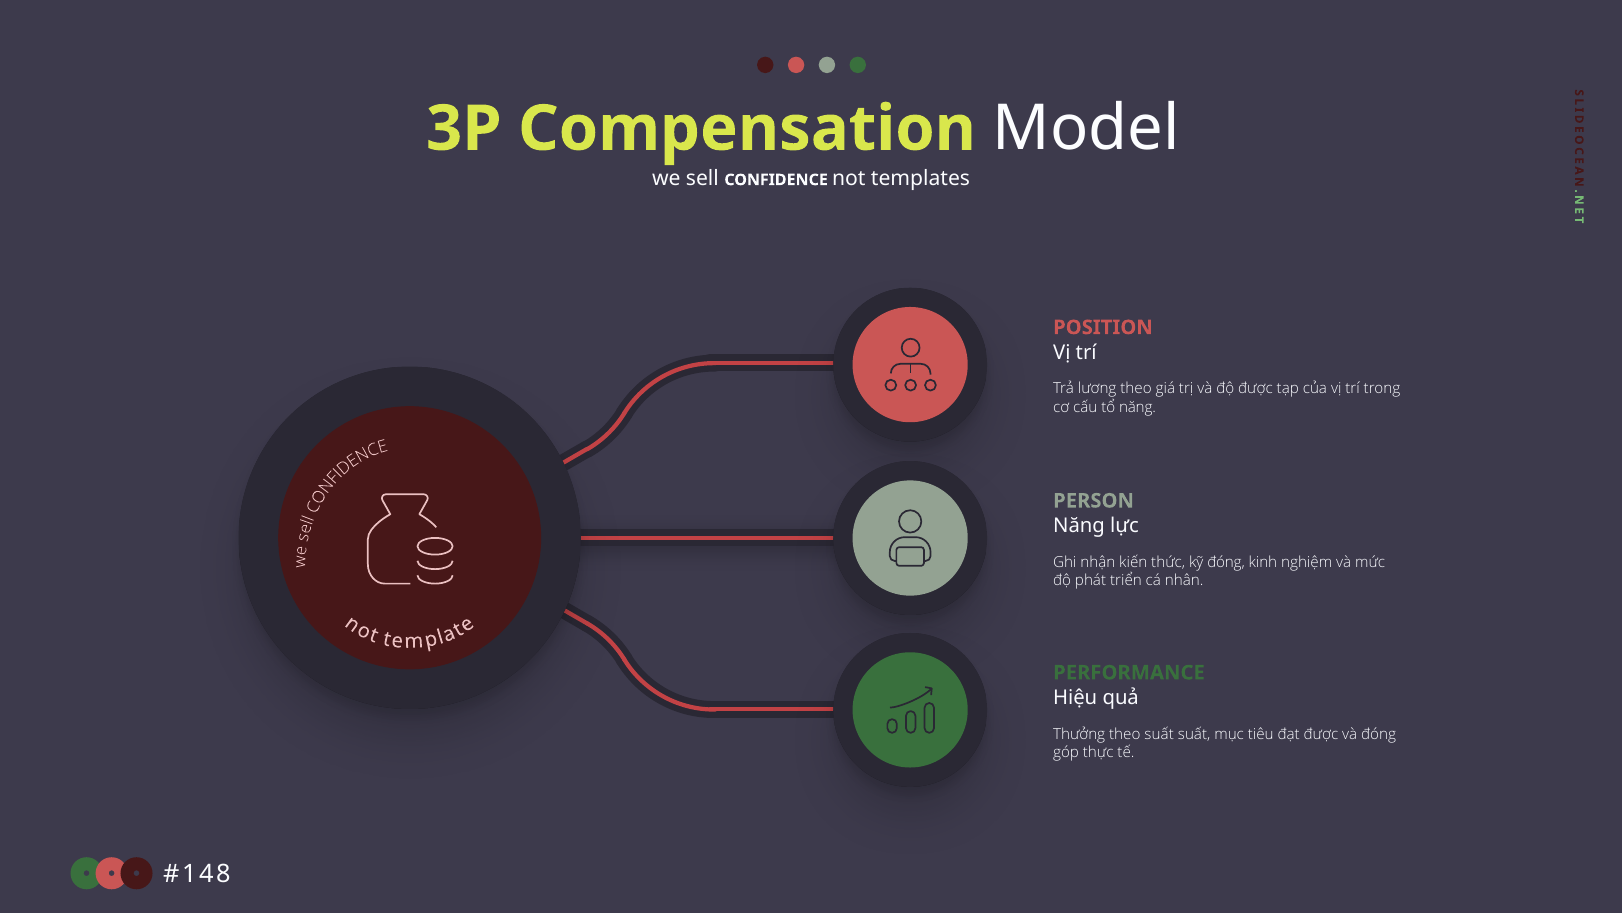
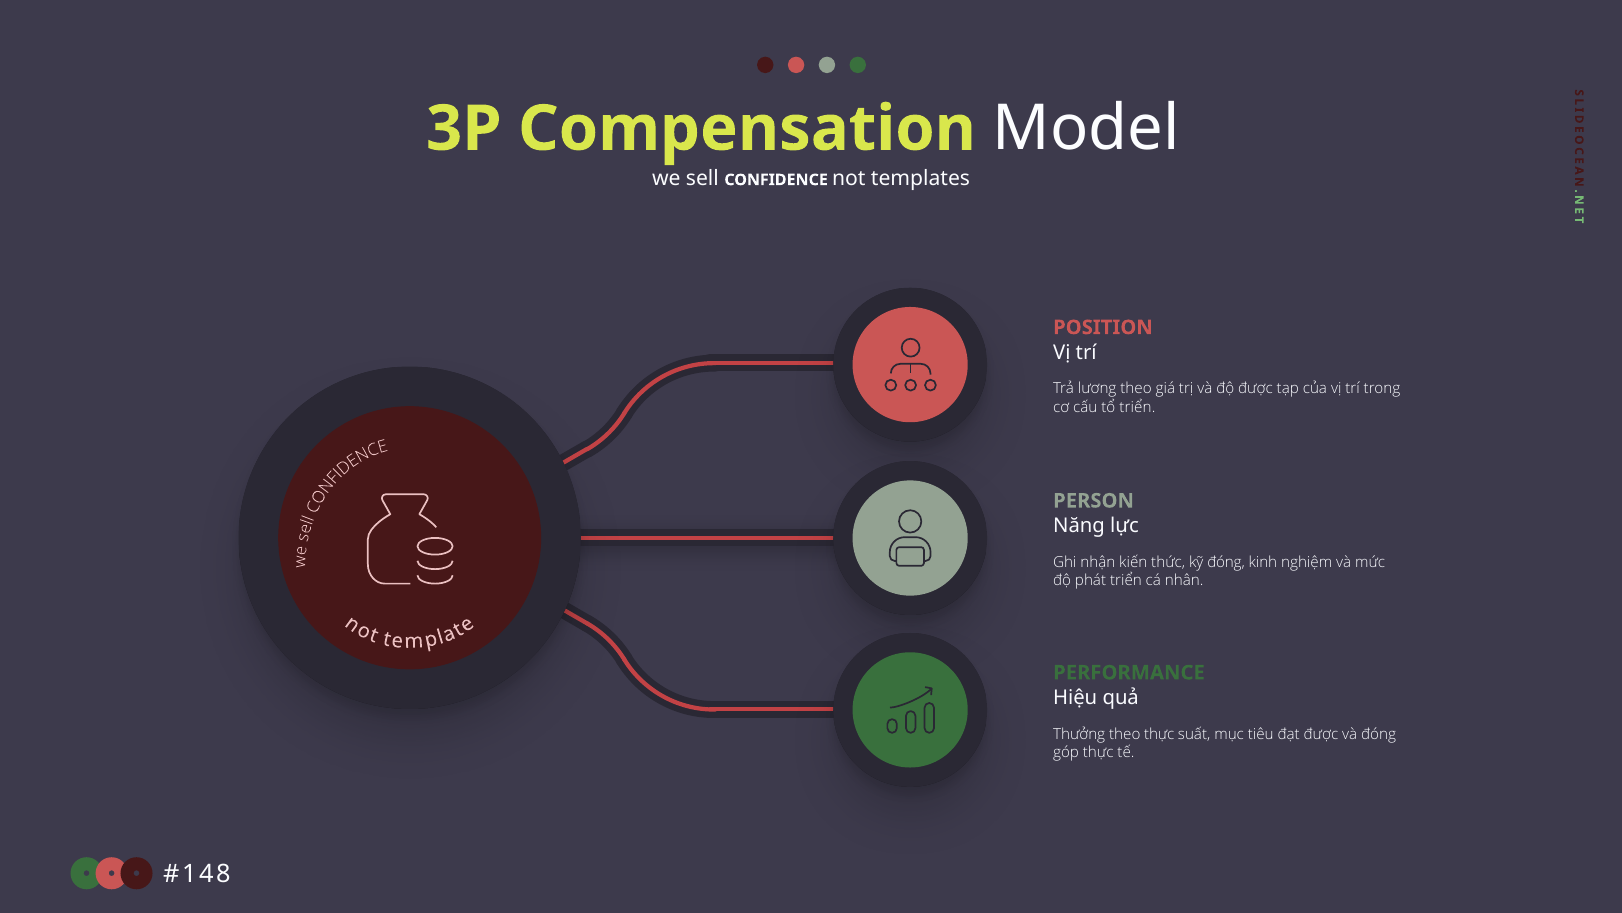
tổ năng: năng -> triển
theo suất: suất -> thực
